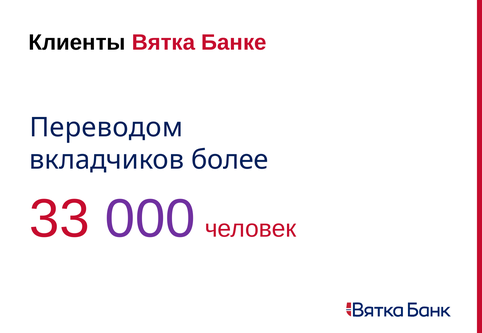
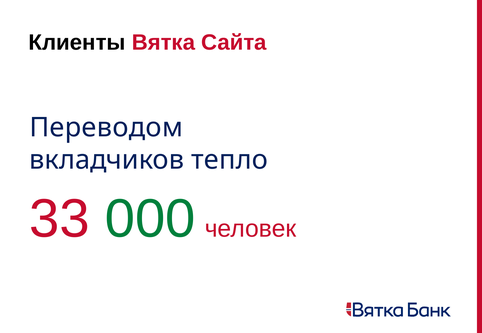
Банке: Банке -> Сайта
более: более -> тепло
000 colour: purple -> green
